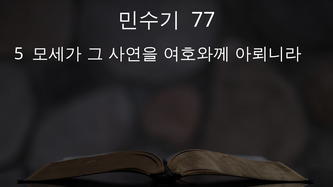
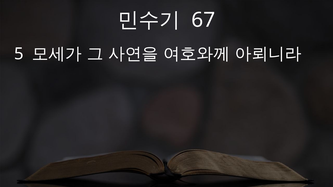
77: 77 -> 67
